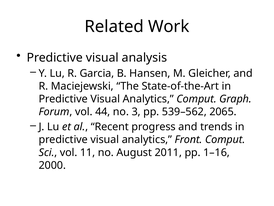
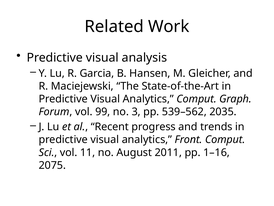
44: 44 -> 99
2065: 2065 -> 2035
2000: 2000 -> 2075
